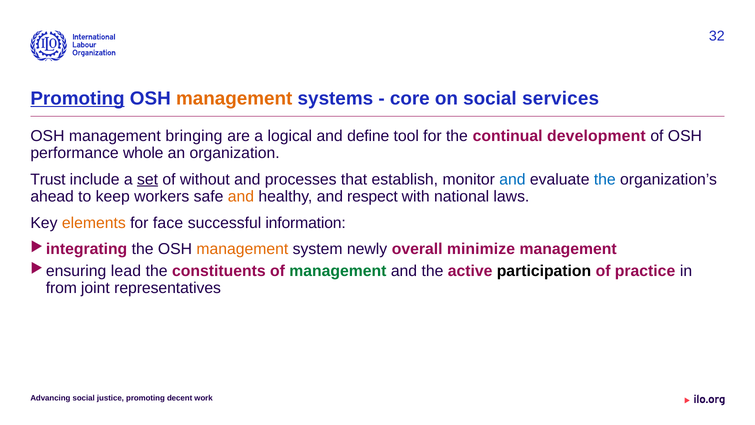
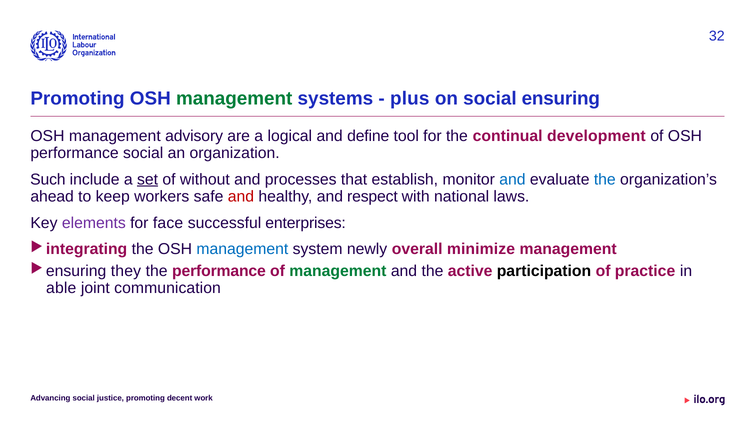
Promoting at (78, 98) underline: present -> none
management at (234, 98) colour: orange -> green
core: core -> plus
services: services -> ensuring
bringing: bringing -> advisory
performance whole: whole -> social
Trust: Trust -> Such
and at (241, 196) colour: orange -> red
elements colour: orange -> purple
information: information -> enterprises
management at (242, 249) colour: orange -> blue
lead: lead -> they
the constituents: constituents -> performance
from: from -> able
representatives: representatives -> communication
